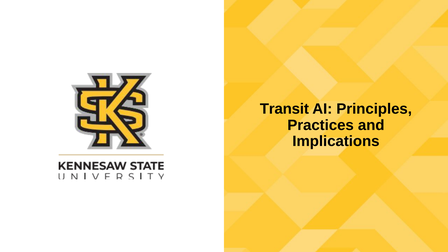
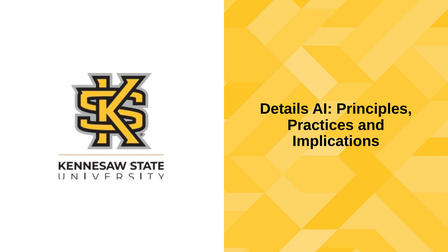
Transit: Transit -> Details
